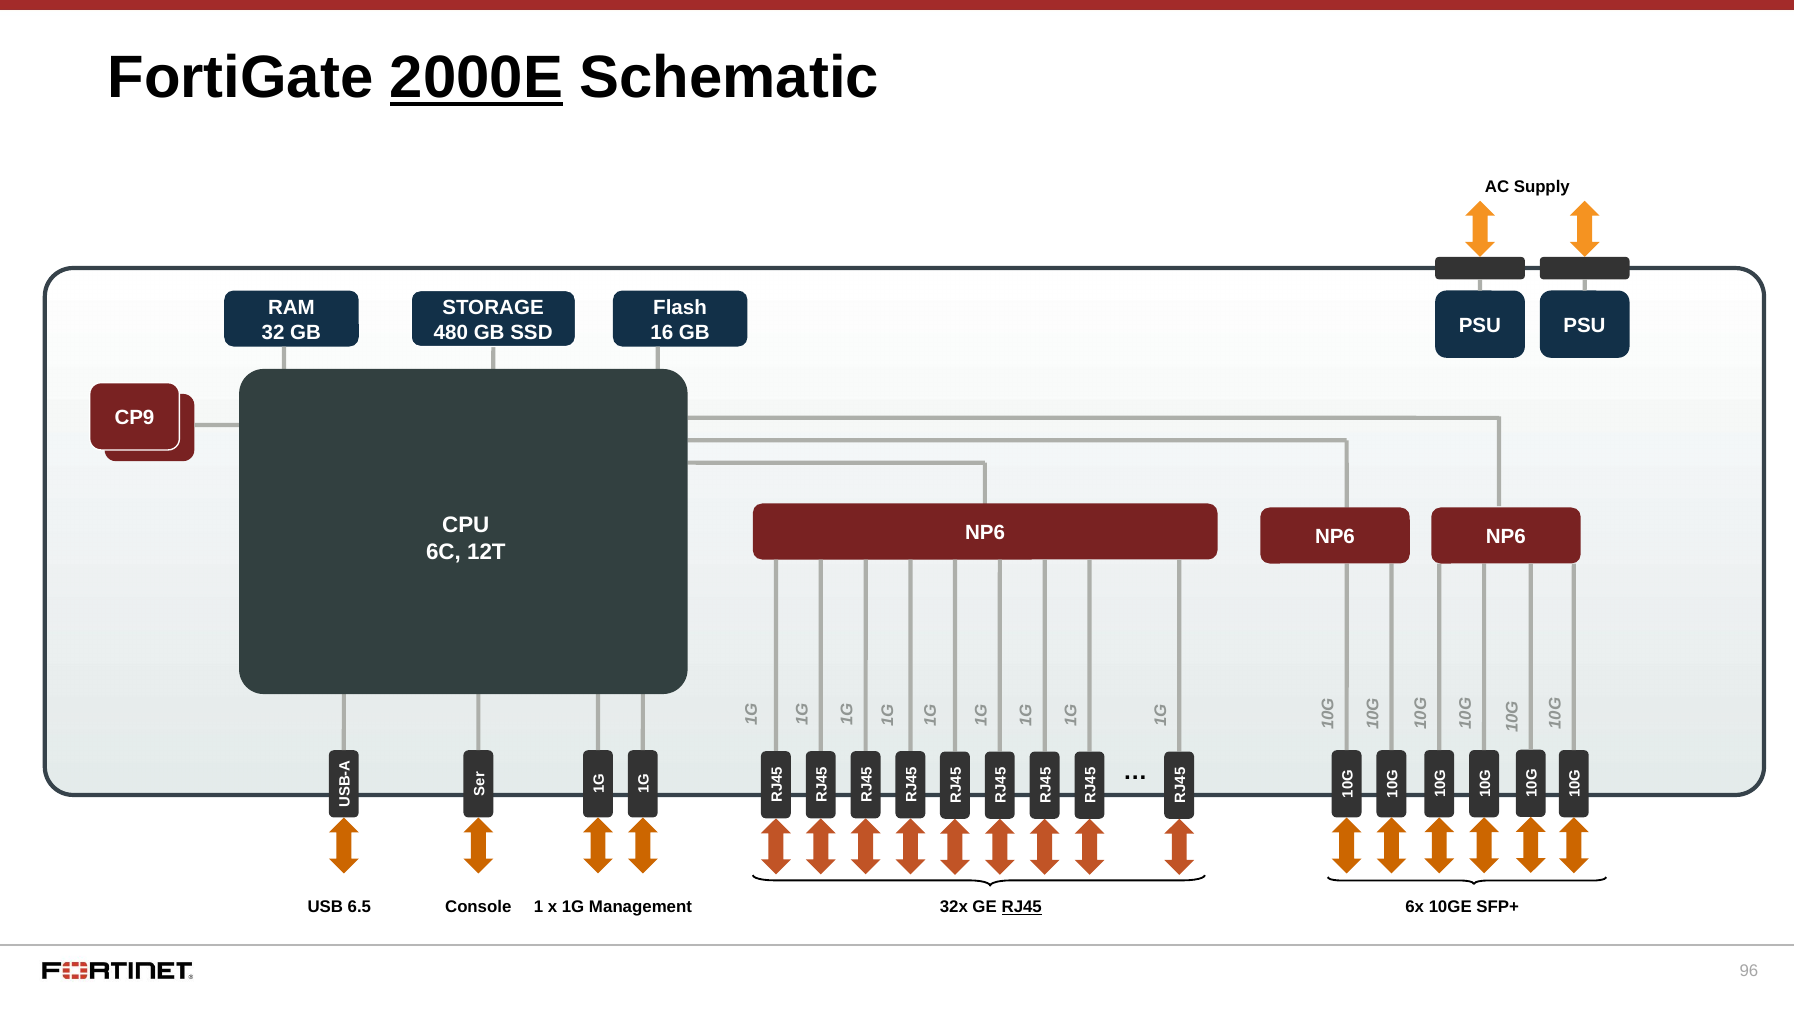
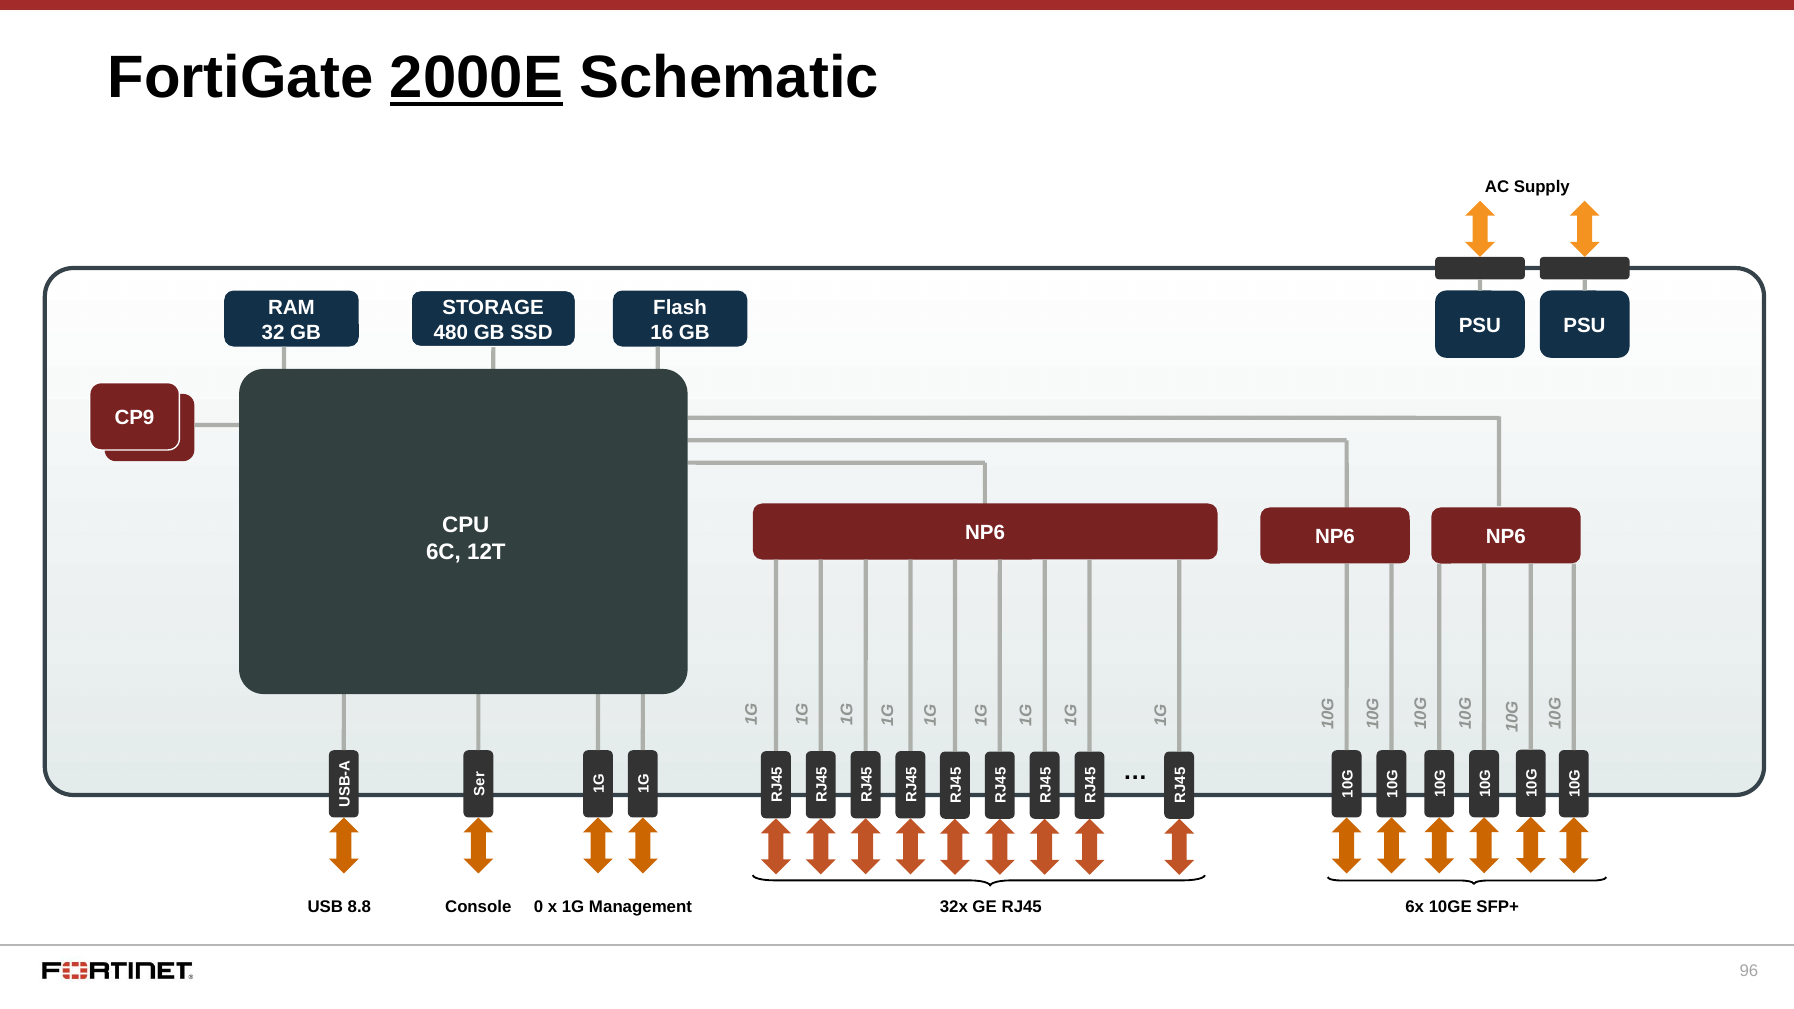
6.5: 6.5 -> 8.8
Console 1: 1 -> 0
RJ45 underline: present -> none
